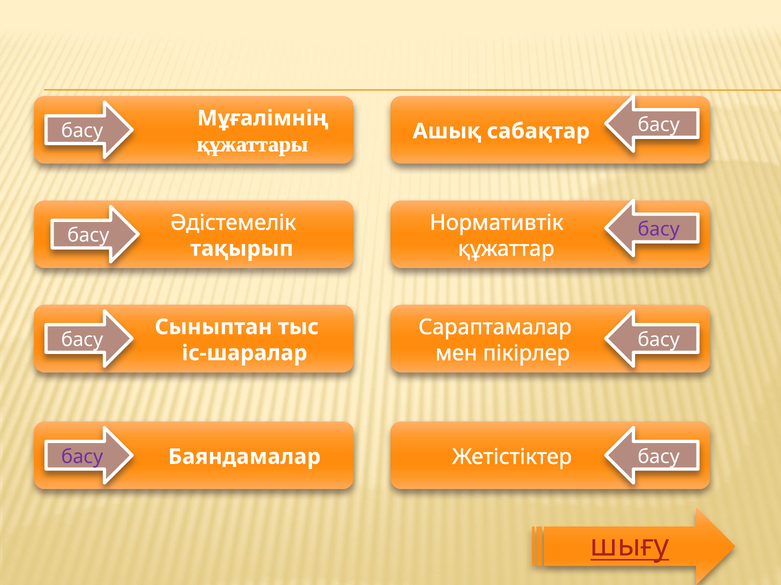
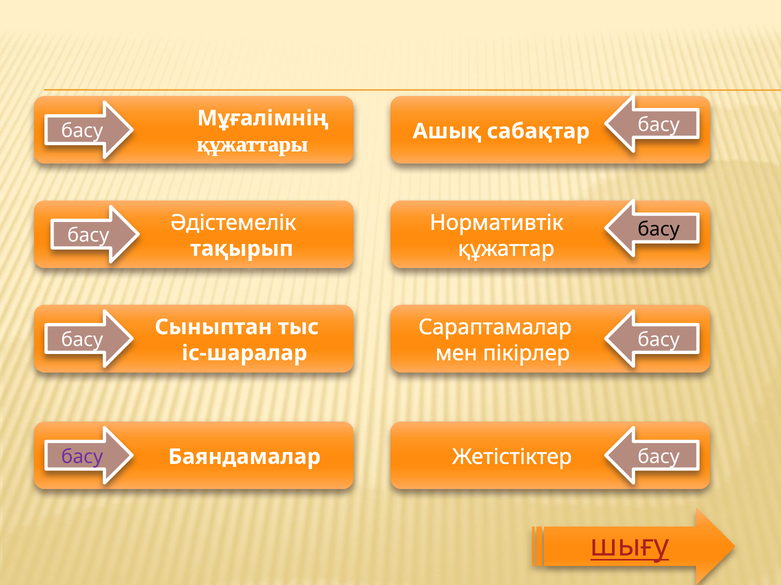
басу at (659, 230) colour: purple -> black
